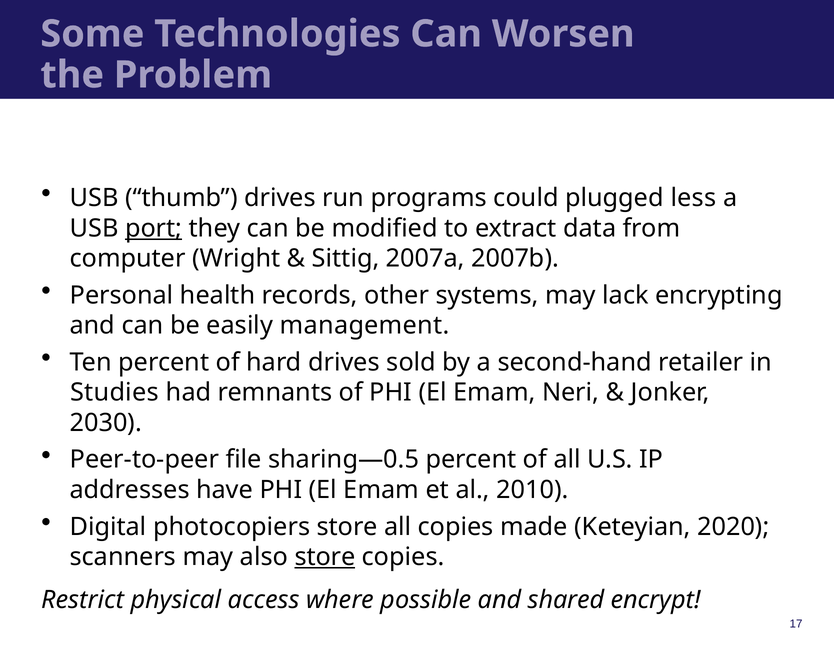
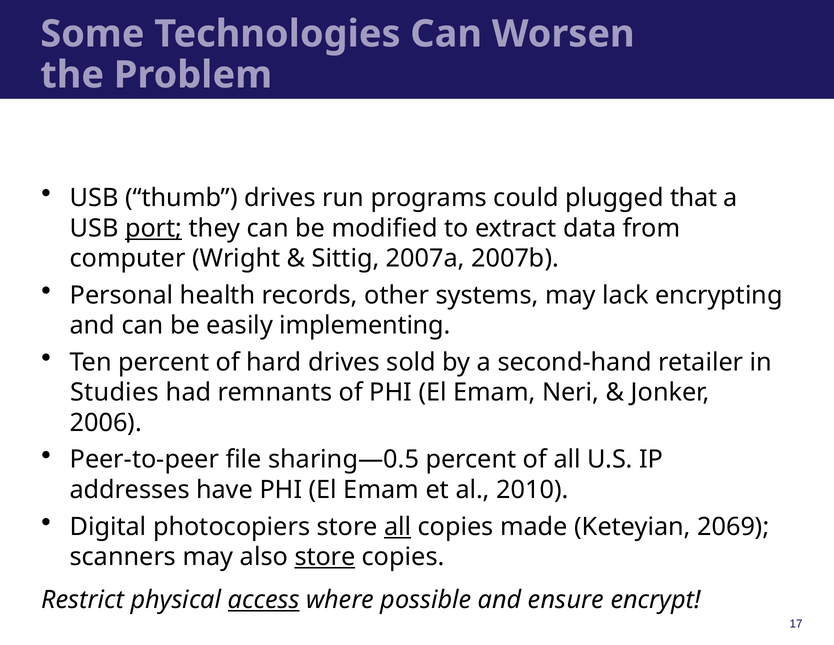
less: less -> that
management: management -> implementing
2030: 2030 -> 2006
all at (398, 526) underline: none -> present
2020: 2020 -> 2069
access underline: none -> present
shared: shared -> ensure
